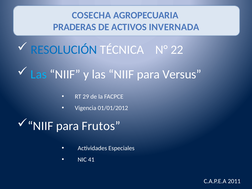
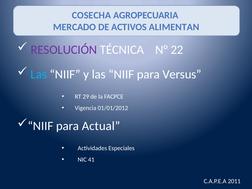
PRADERAS: PRADERAS -> MERCADO
INVERNADA: INVERNADA -> ALIMENTAN
RESOLUCIÓN colour: blue -> purple
Frutos: Frutos -> Actual
